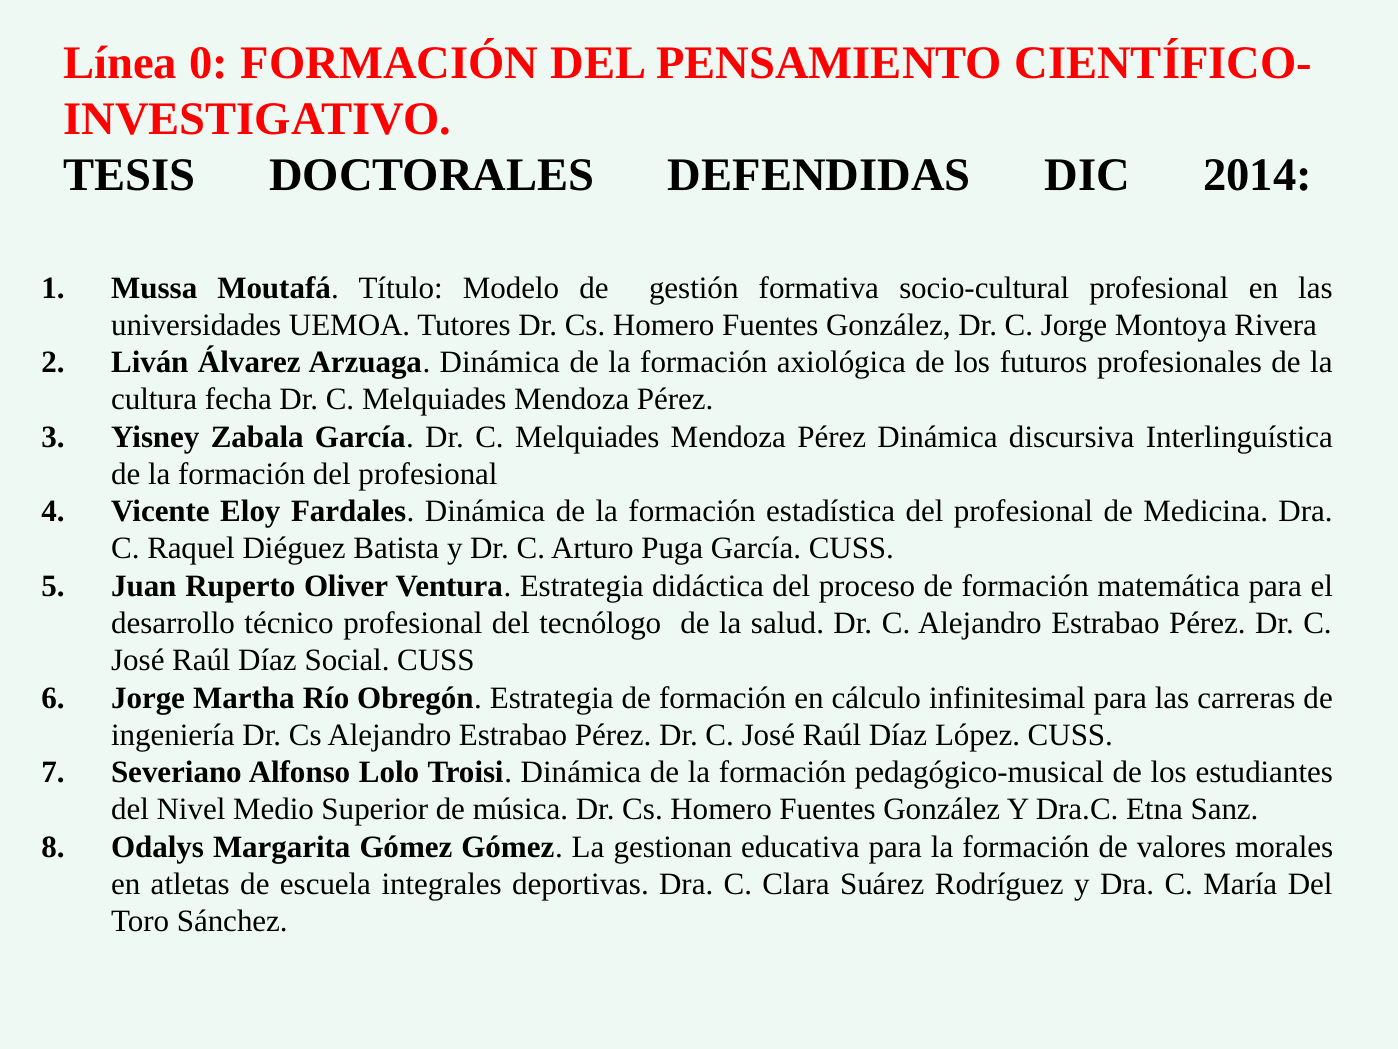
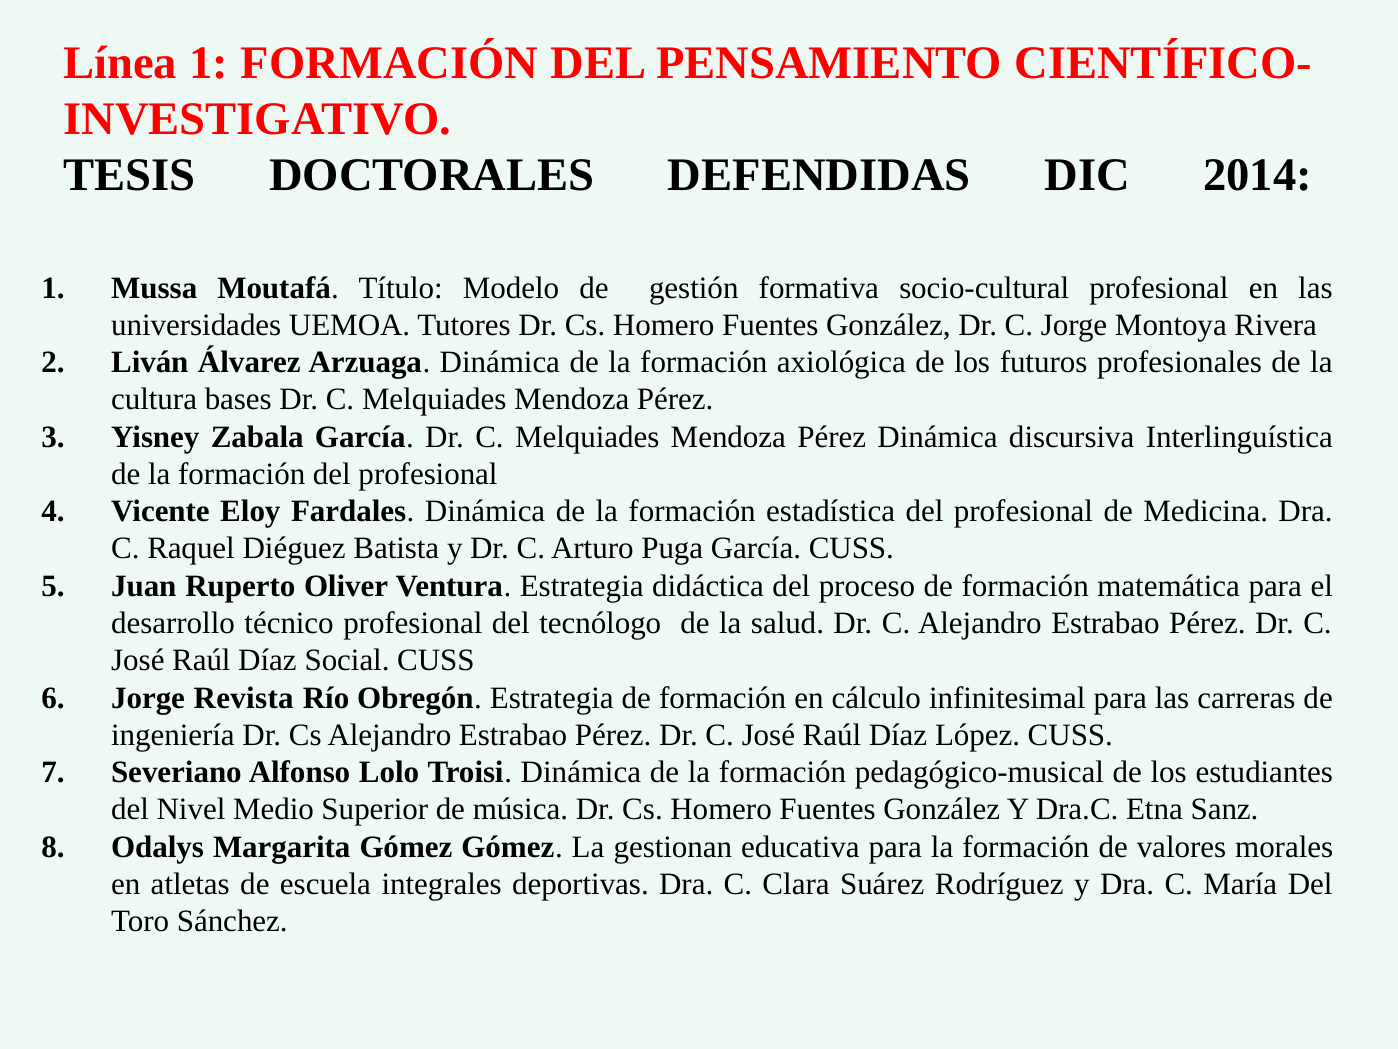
Línea 0: 0 -> 1
fecha: fecha -> bases
Martha: Martha -> Revista
